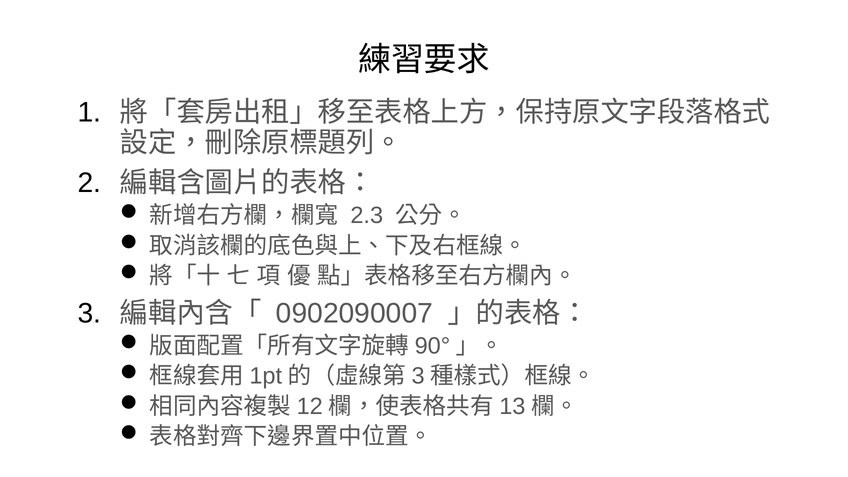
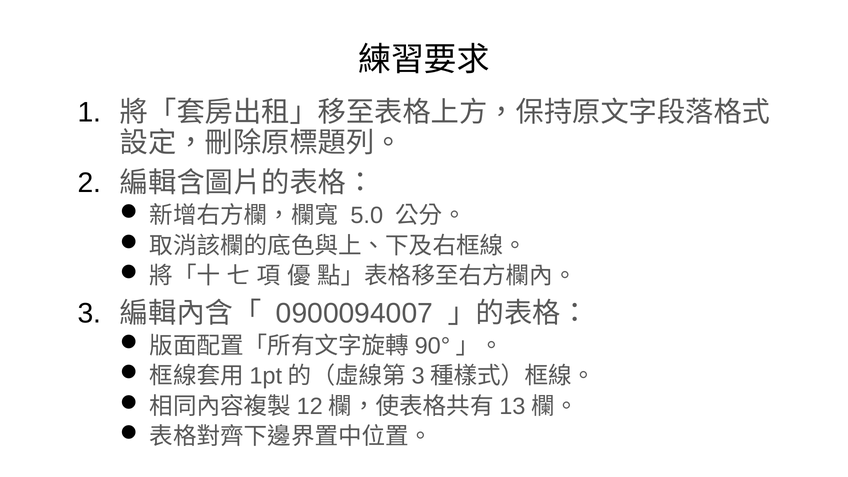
2.3: 2.3 -> 5.0
0902090007: 0902090007 -> 0900094007
